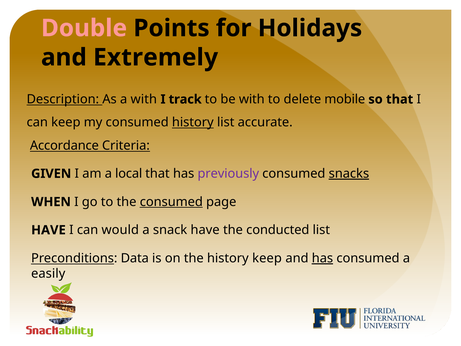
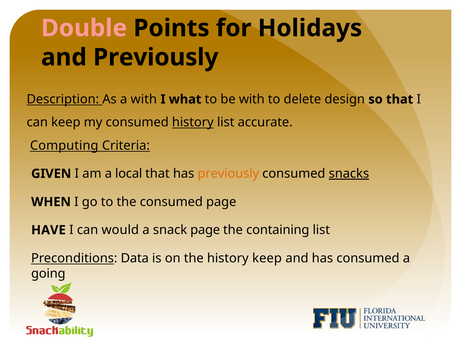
and Extremely: Extremely -> Previously
track: track -> what
mobile: mobile -> design
Accordance: Accordance -> Computing
previously at (228, 174) colour: purple -> orange
consumed at (171, 202) underline: present -> none
snack have: have -> page
conducted: conducted -> containing
has at (322, 258) underline: present -> none
easily: easily -> going
